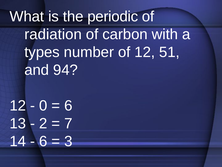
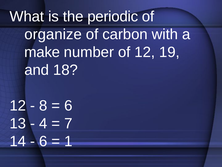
radiation: radiation -> organize
types: types -> make
51: 51 -> 19
94: 94 -> 18
0: 0 -> 8
2: 2 -> 4
3: 3 -> 1
